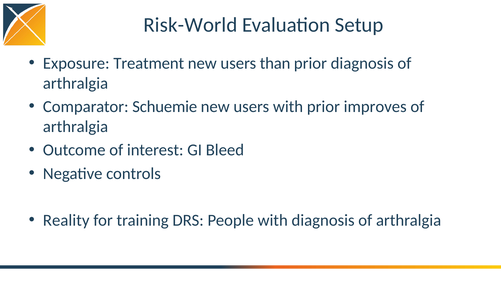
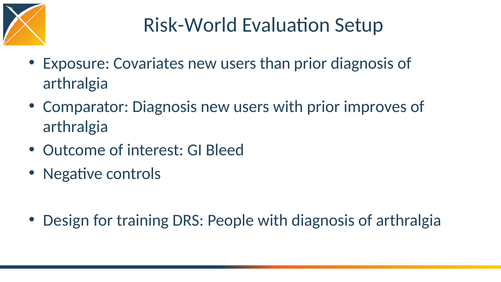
Treatment: Treatment -> Covariates
Comparator Schuemie: Schuemie -> Diagnosis
Reality: Reality -> Design
